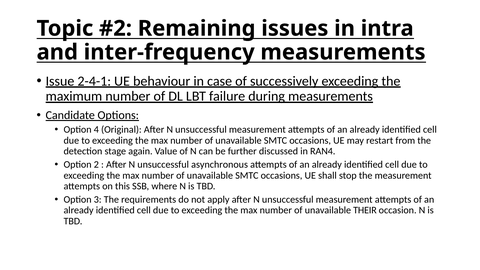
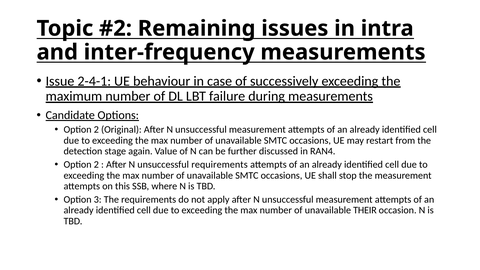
4 at (96, 130): 4 -> 2
unsuccessful asynchronous: asynchronous -> requirements
